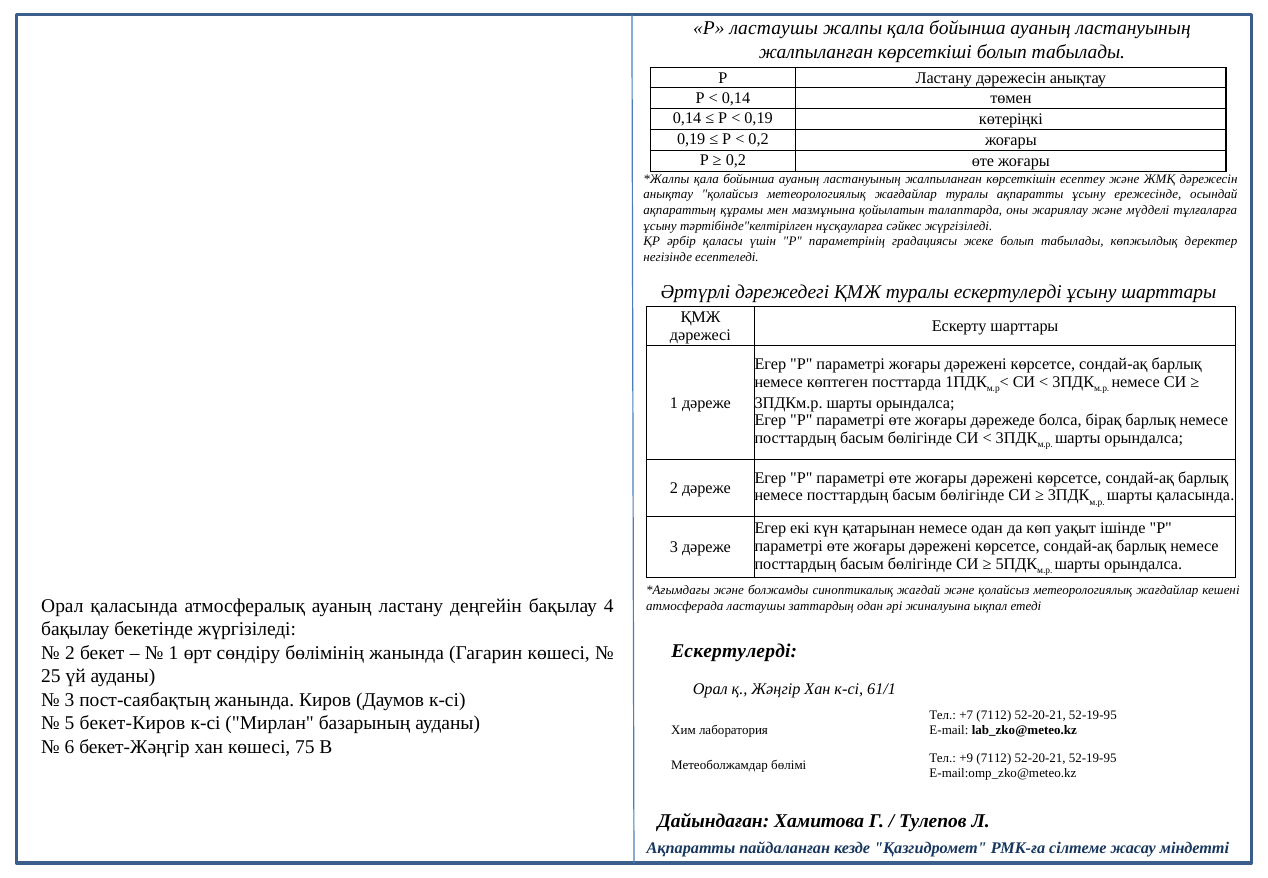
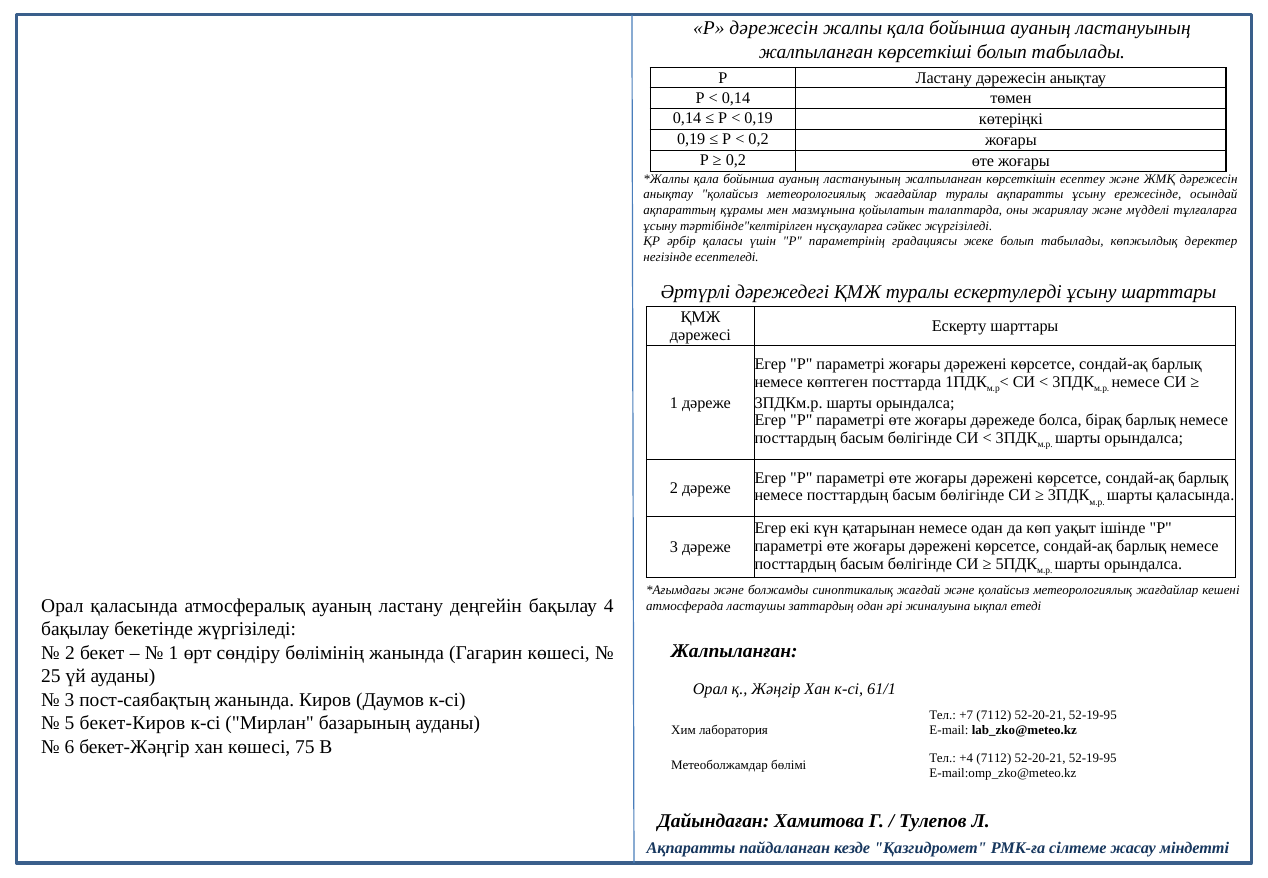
Р ластаушы: ластаушы -> дәрежесін
Ескертулерді at (734, 651): Ескертулерді -> Жалпыланған
+9: +9 -> +4
